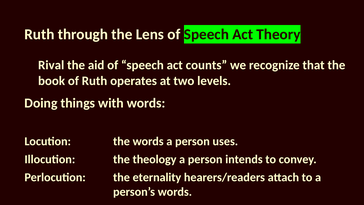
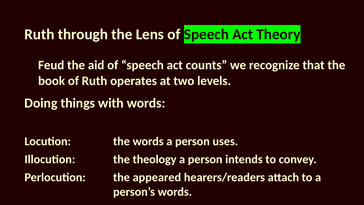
Rival: Rival -> Feud
eternality: eternality -> appeared
